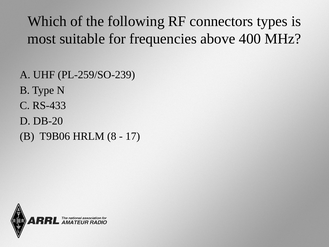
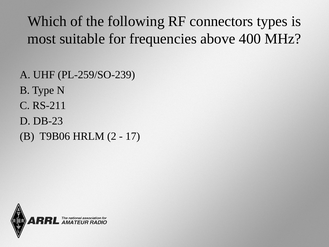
RS-433: RS-433 -> RS-211
DB-20: DB-20 -> DB-23
8: 8 -> 2
